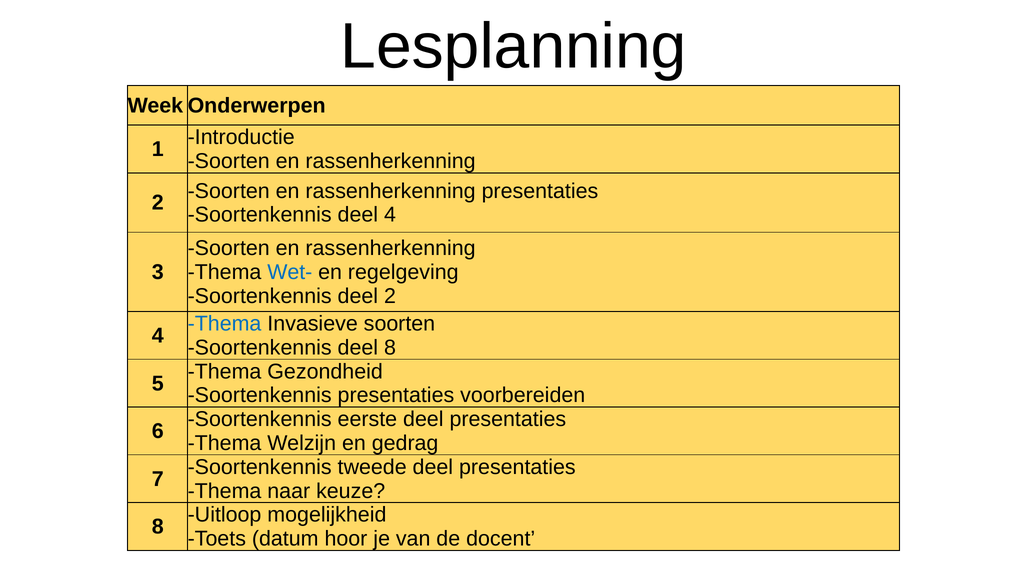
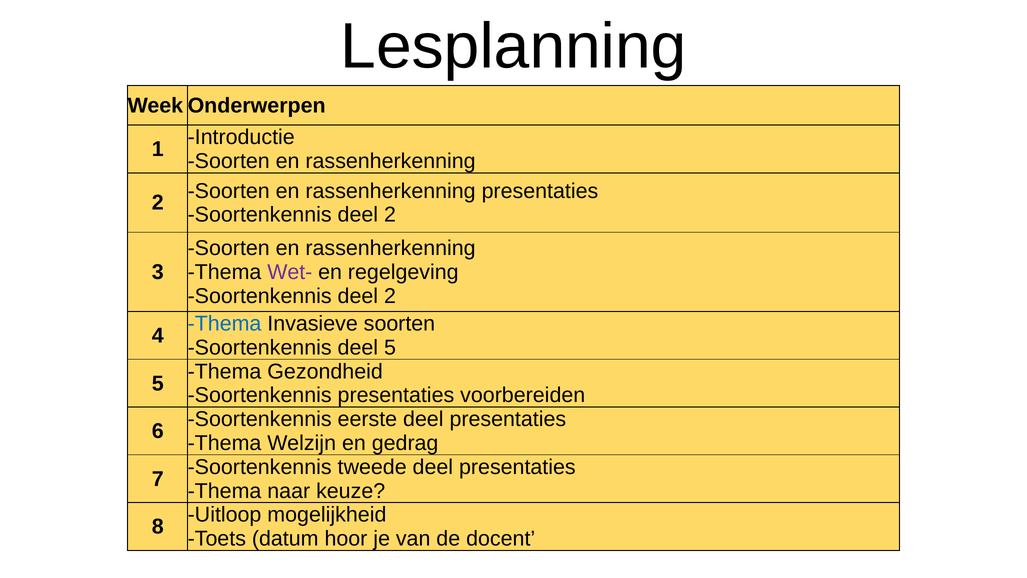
4 at (390, 215): 4 -> 2
Wet- colour: blue -> purple
deel 8: 8 -> 5
